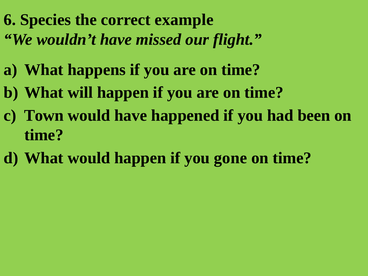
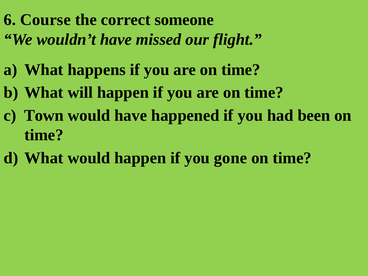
Species: Species -> Course
example: example -> someone
